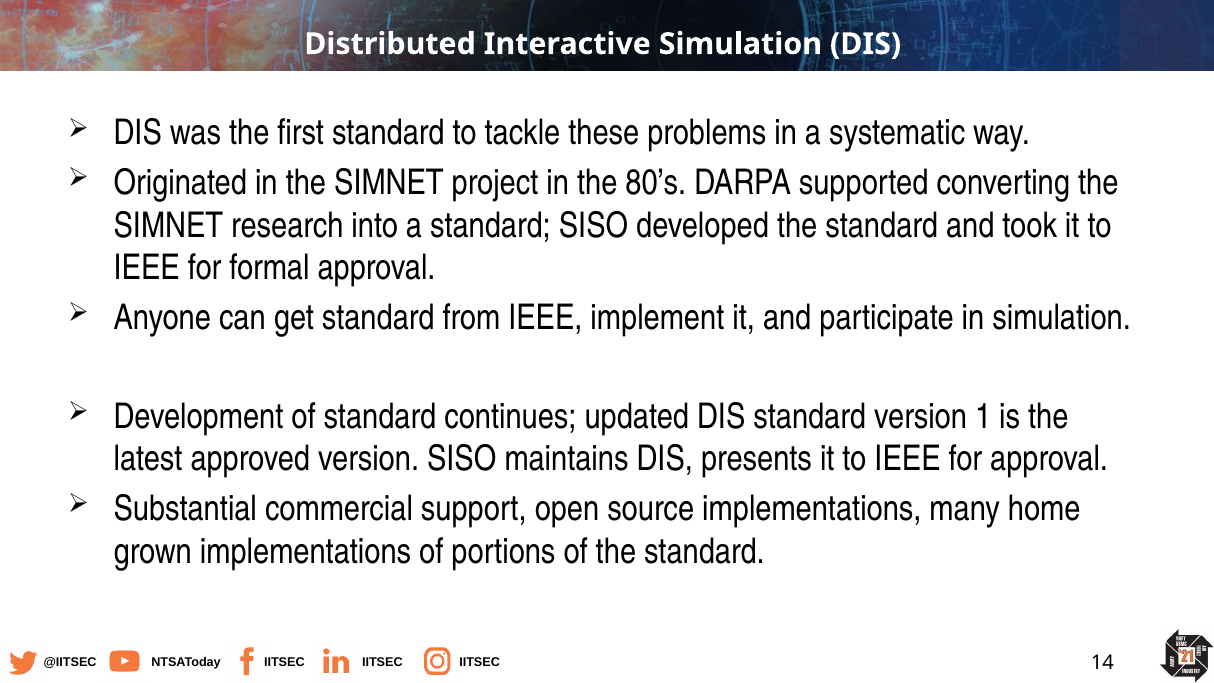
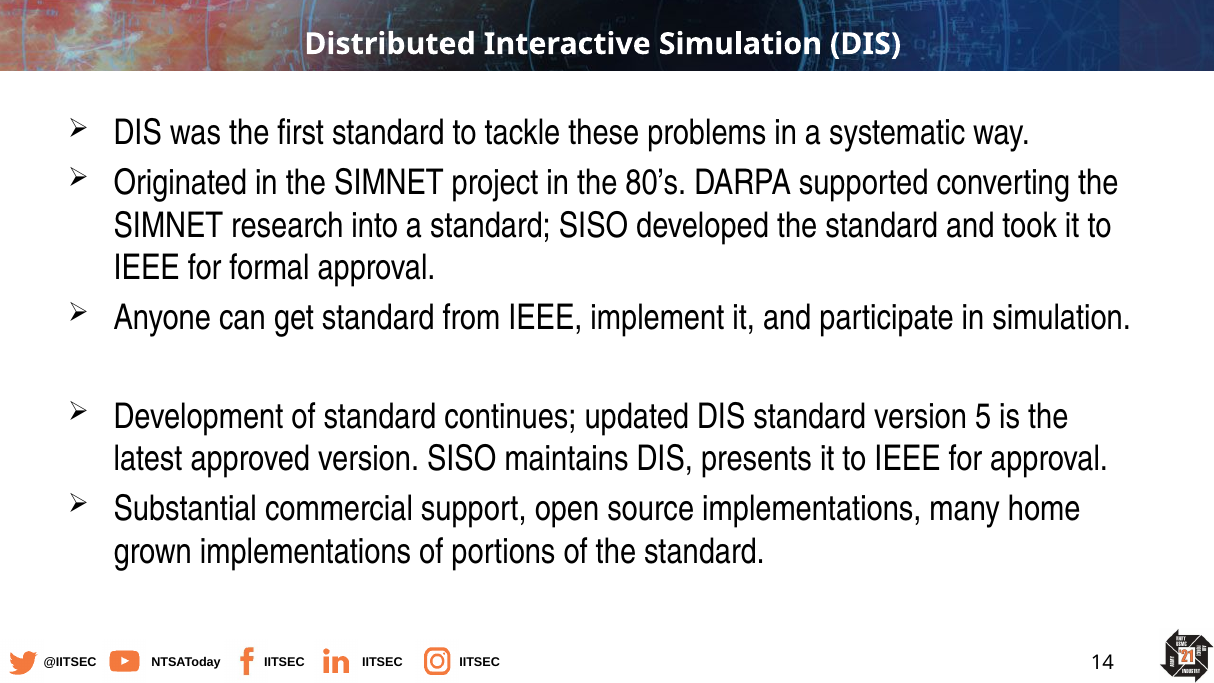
1: 1 -> 5
